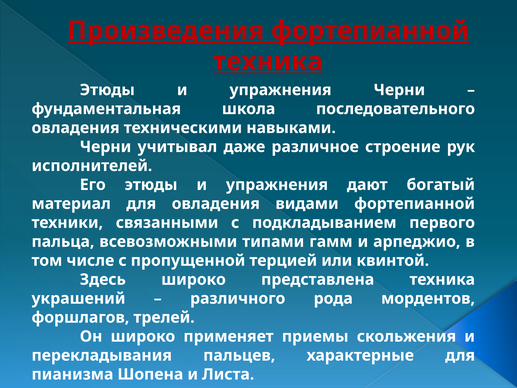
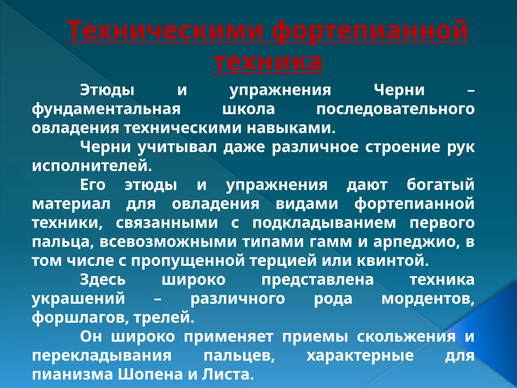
Произведения at (166, 31): Произведения -> Техническими
